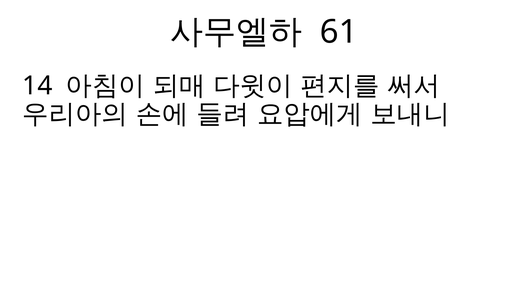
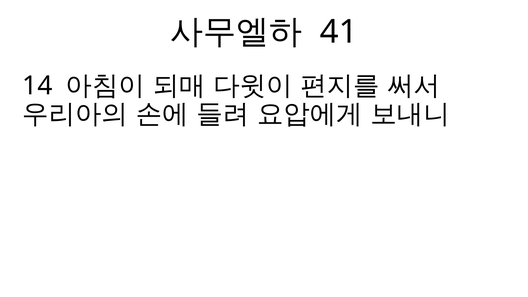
61: 61 -> 41
